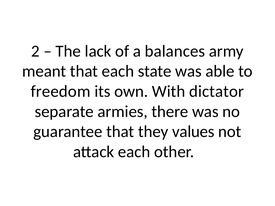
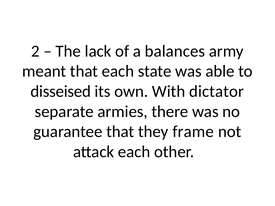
freedom: freedom -> disseised
values: values -> frame
